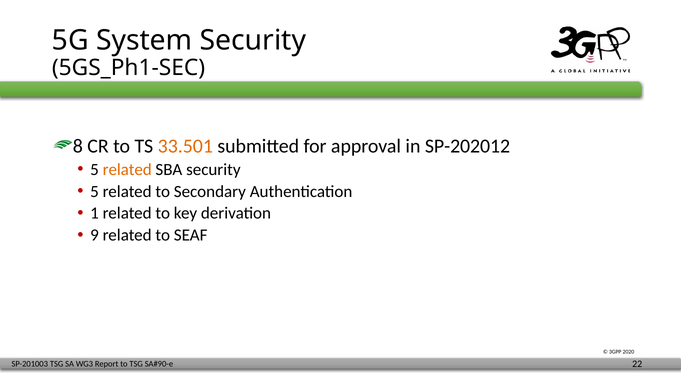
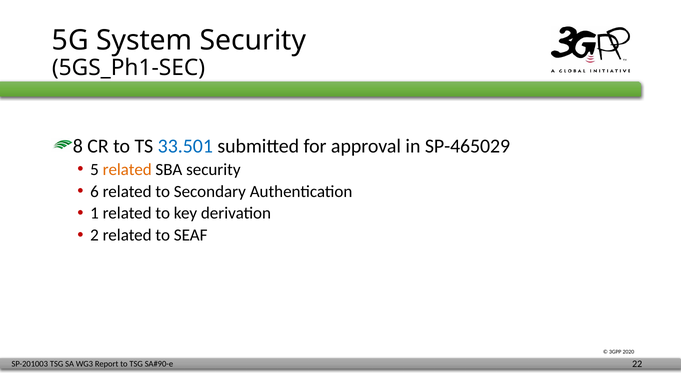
33.501 colour: orange -> blue
SP-202012: SP-202012 -> SP-465029
5 at (95, 191): 5 -> 6
9: 9 -> 2
